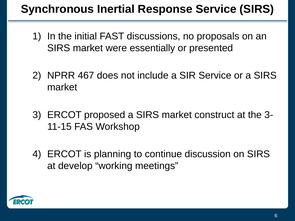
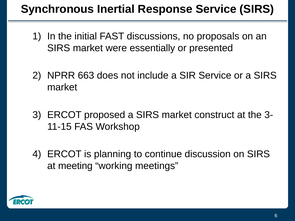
467: 467 -> 663
develop: develop -> meeting
